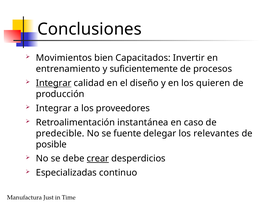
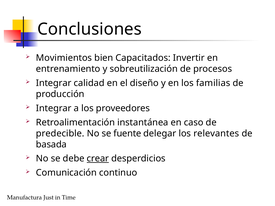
suficientemente: suficientemente -> sobreutilización
Integrar at (54, 83) underline: present -> none
quieren: quieren -> familias
posible: posible -> basada
Especializadas: Especializadas -> Comunicación
